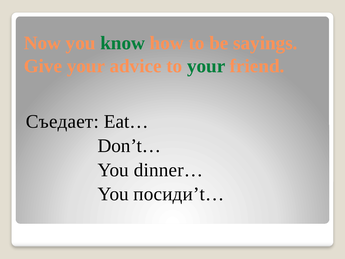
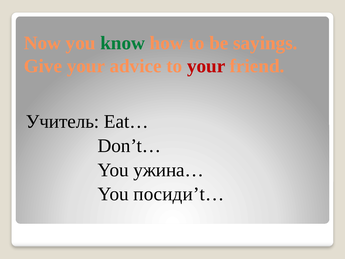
your at (206, 66) colour: green -> red
Съедает: Съедает -> Учитель
dinner…: dinner… -> ужина…
